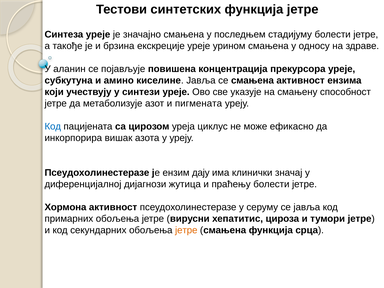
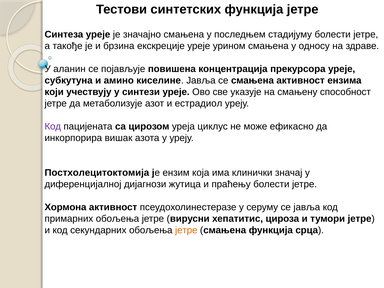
пигмената: пигмената -> естрадиол
Код at (53, 127) colour: blue -> purple
Псеудохолинестеразе at (97, 173): Псеудохолинестеразе -> Постхолецитоктомија
дају: дају -> која
